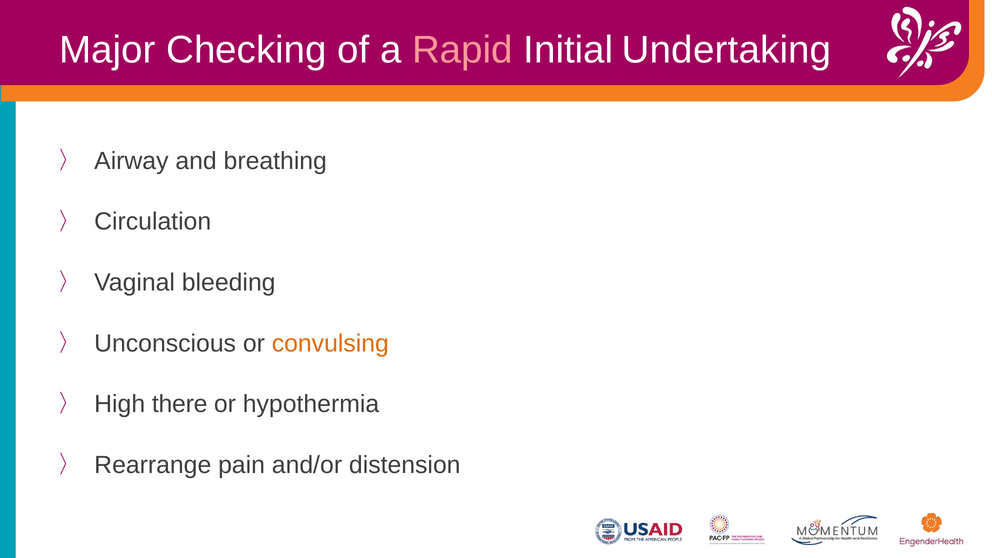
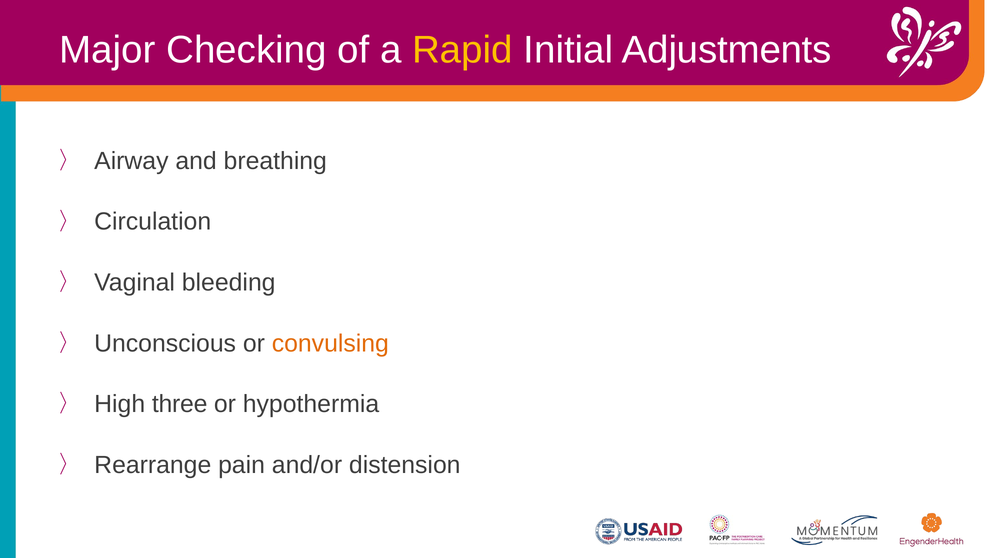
Rapid colour: pink -> yellow
Undertaking: Undertaking -> Adjustments
there: there -> three
